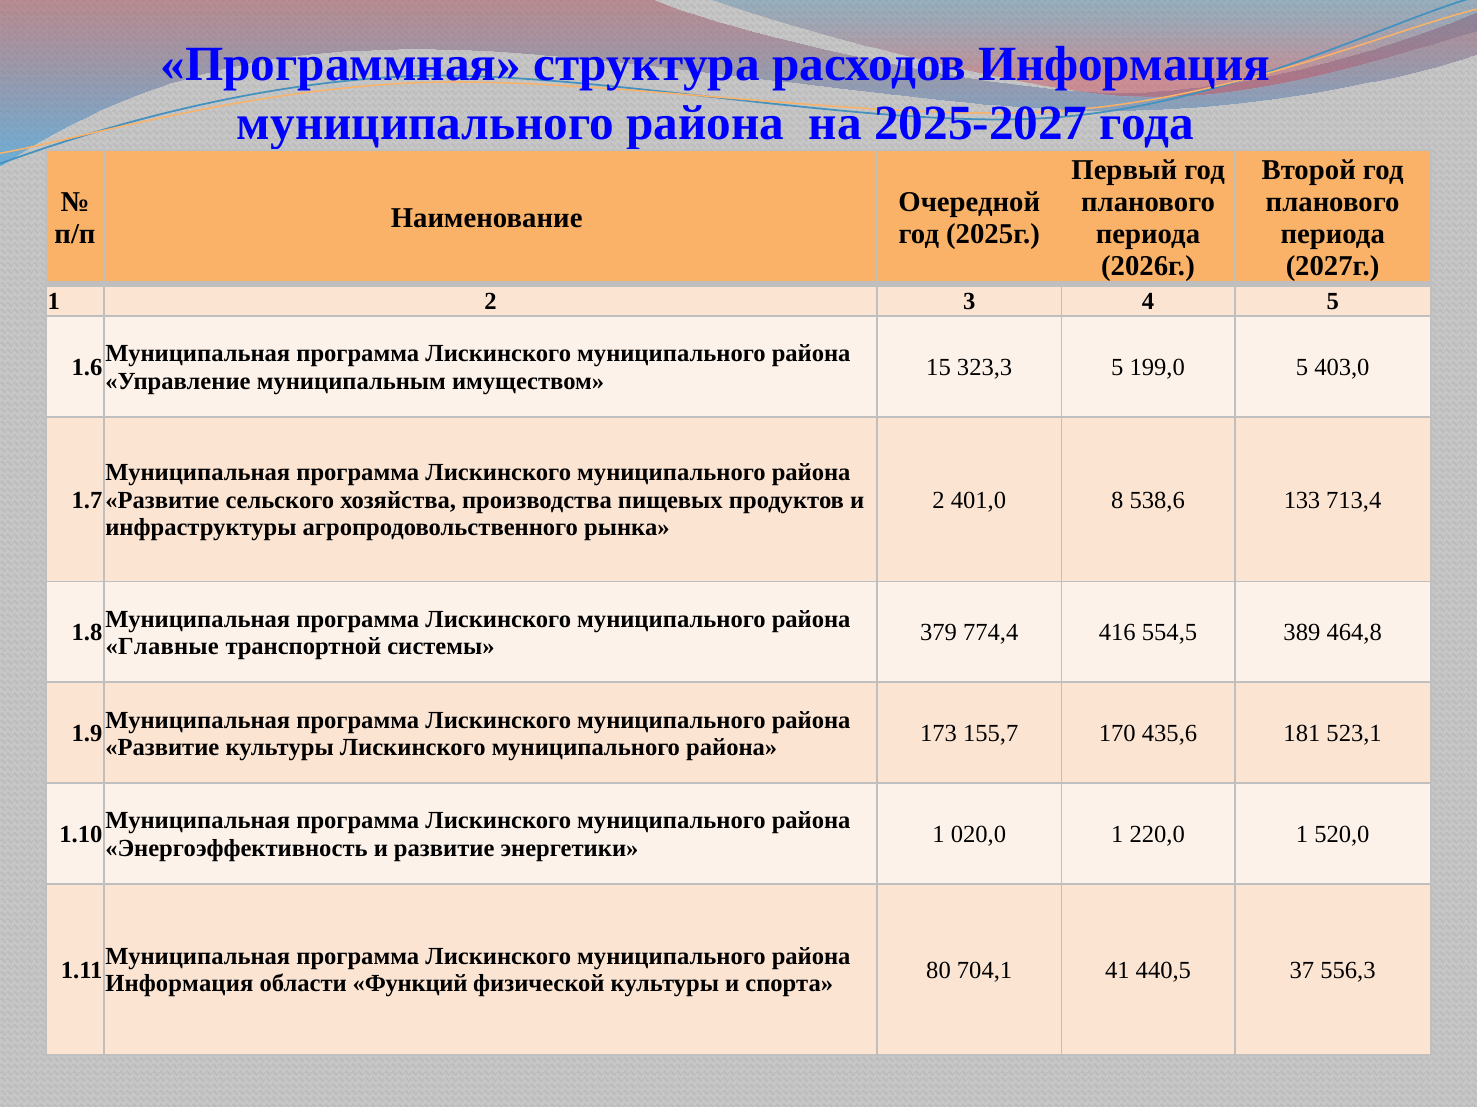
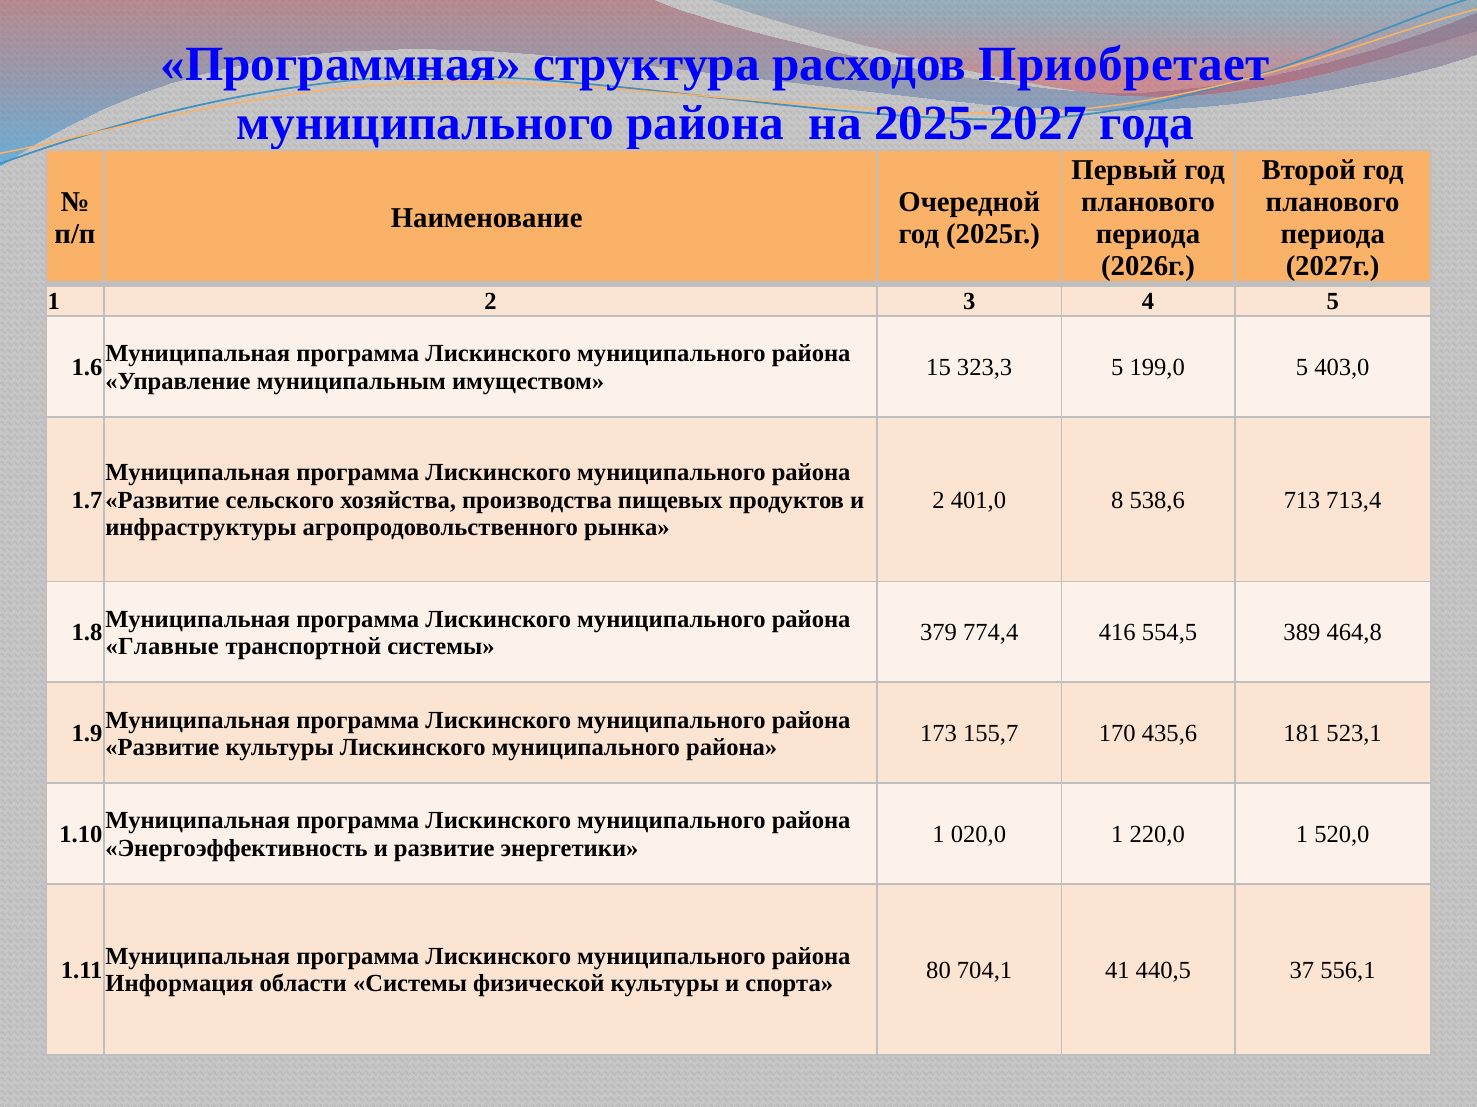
расходов Информация: Информация -> Приобретает
133: 133 -> 713
556,3: 556,3 -> 556,1
области Функций: Функций -> Системы
